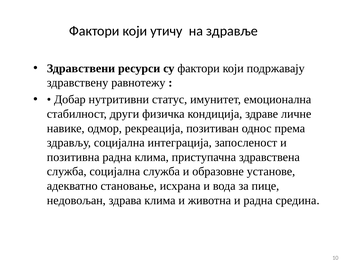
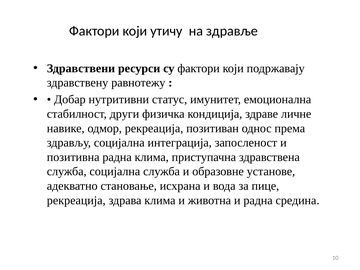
недовољан at (76, 200): недовољан -> рекреација
